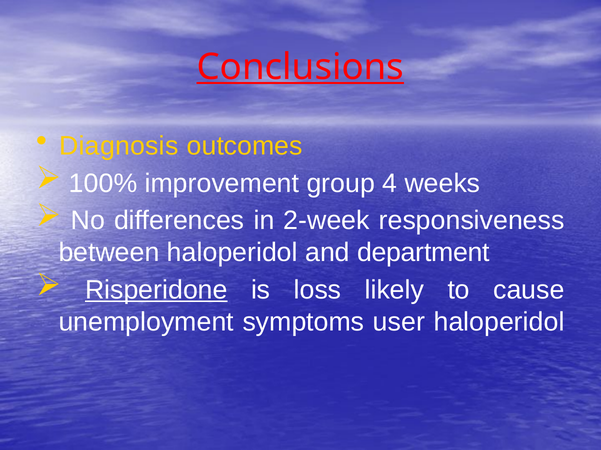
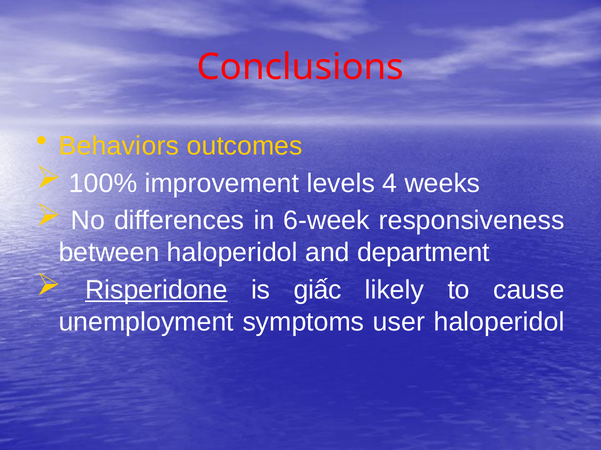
Conclusions underline: present -> none
Diagnosis: Diagnosis -> Behaviors
group: group -> levels
2-week: 2-week -> 6-week
loss: loss -> giấc
